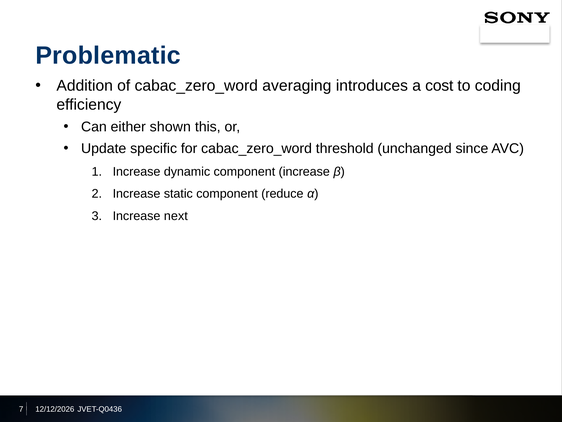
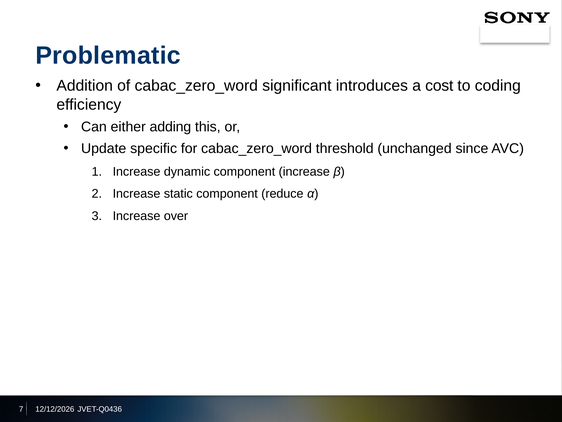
averaging: averaging -> significant
shown: shown -> adding
next: next -> over
